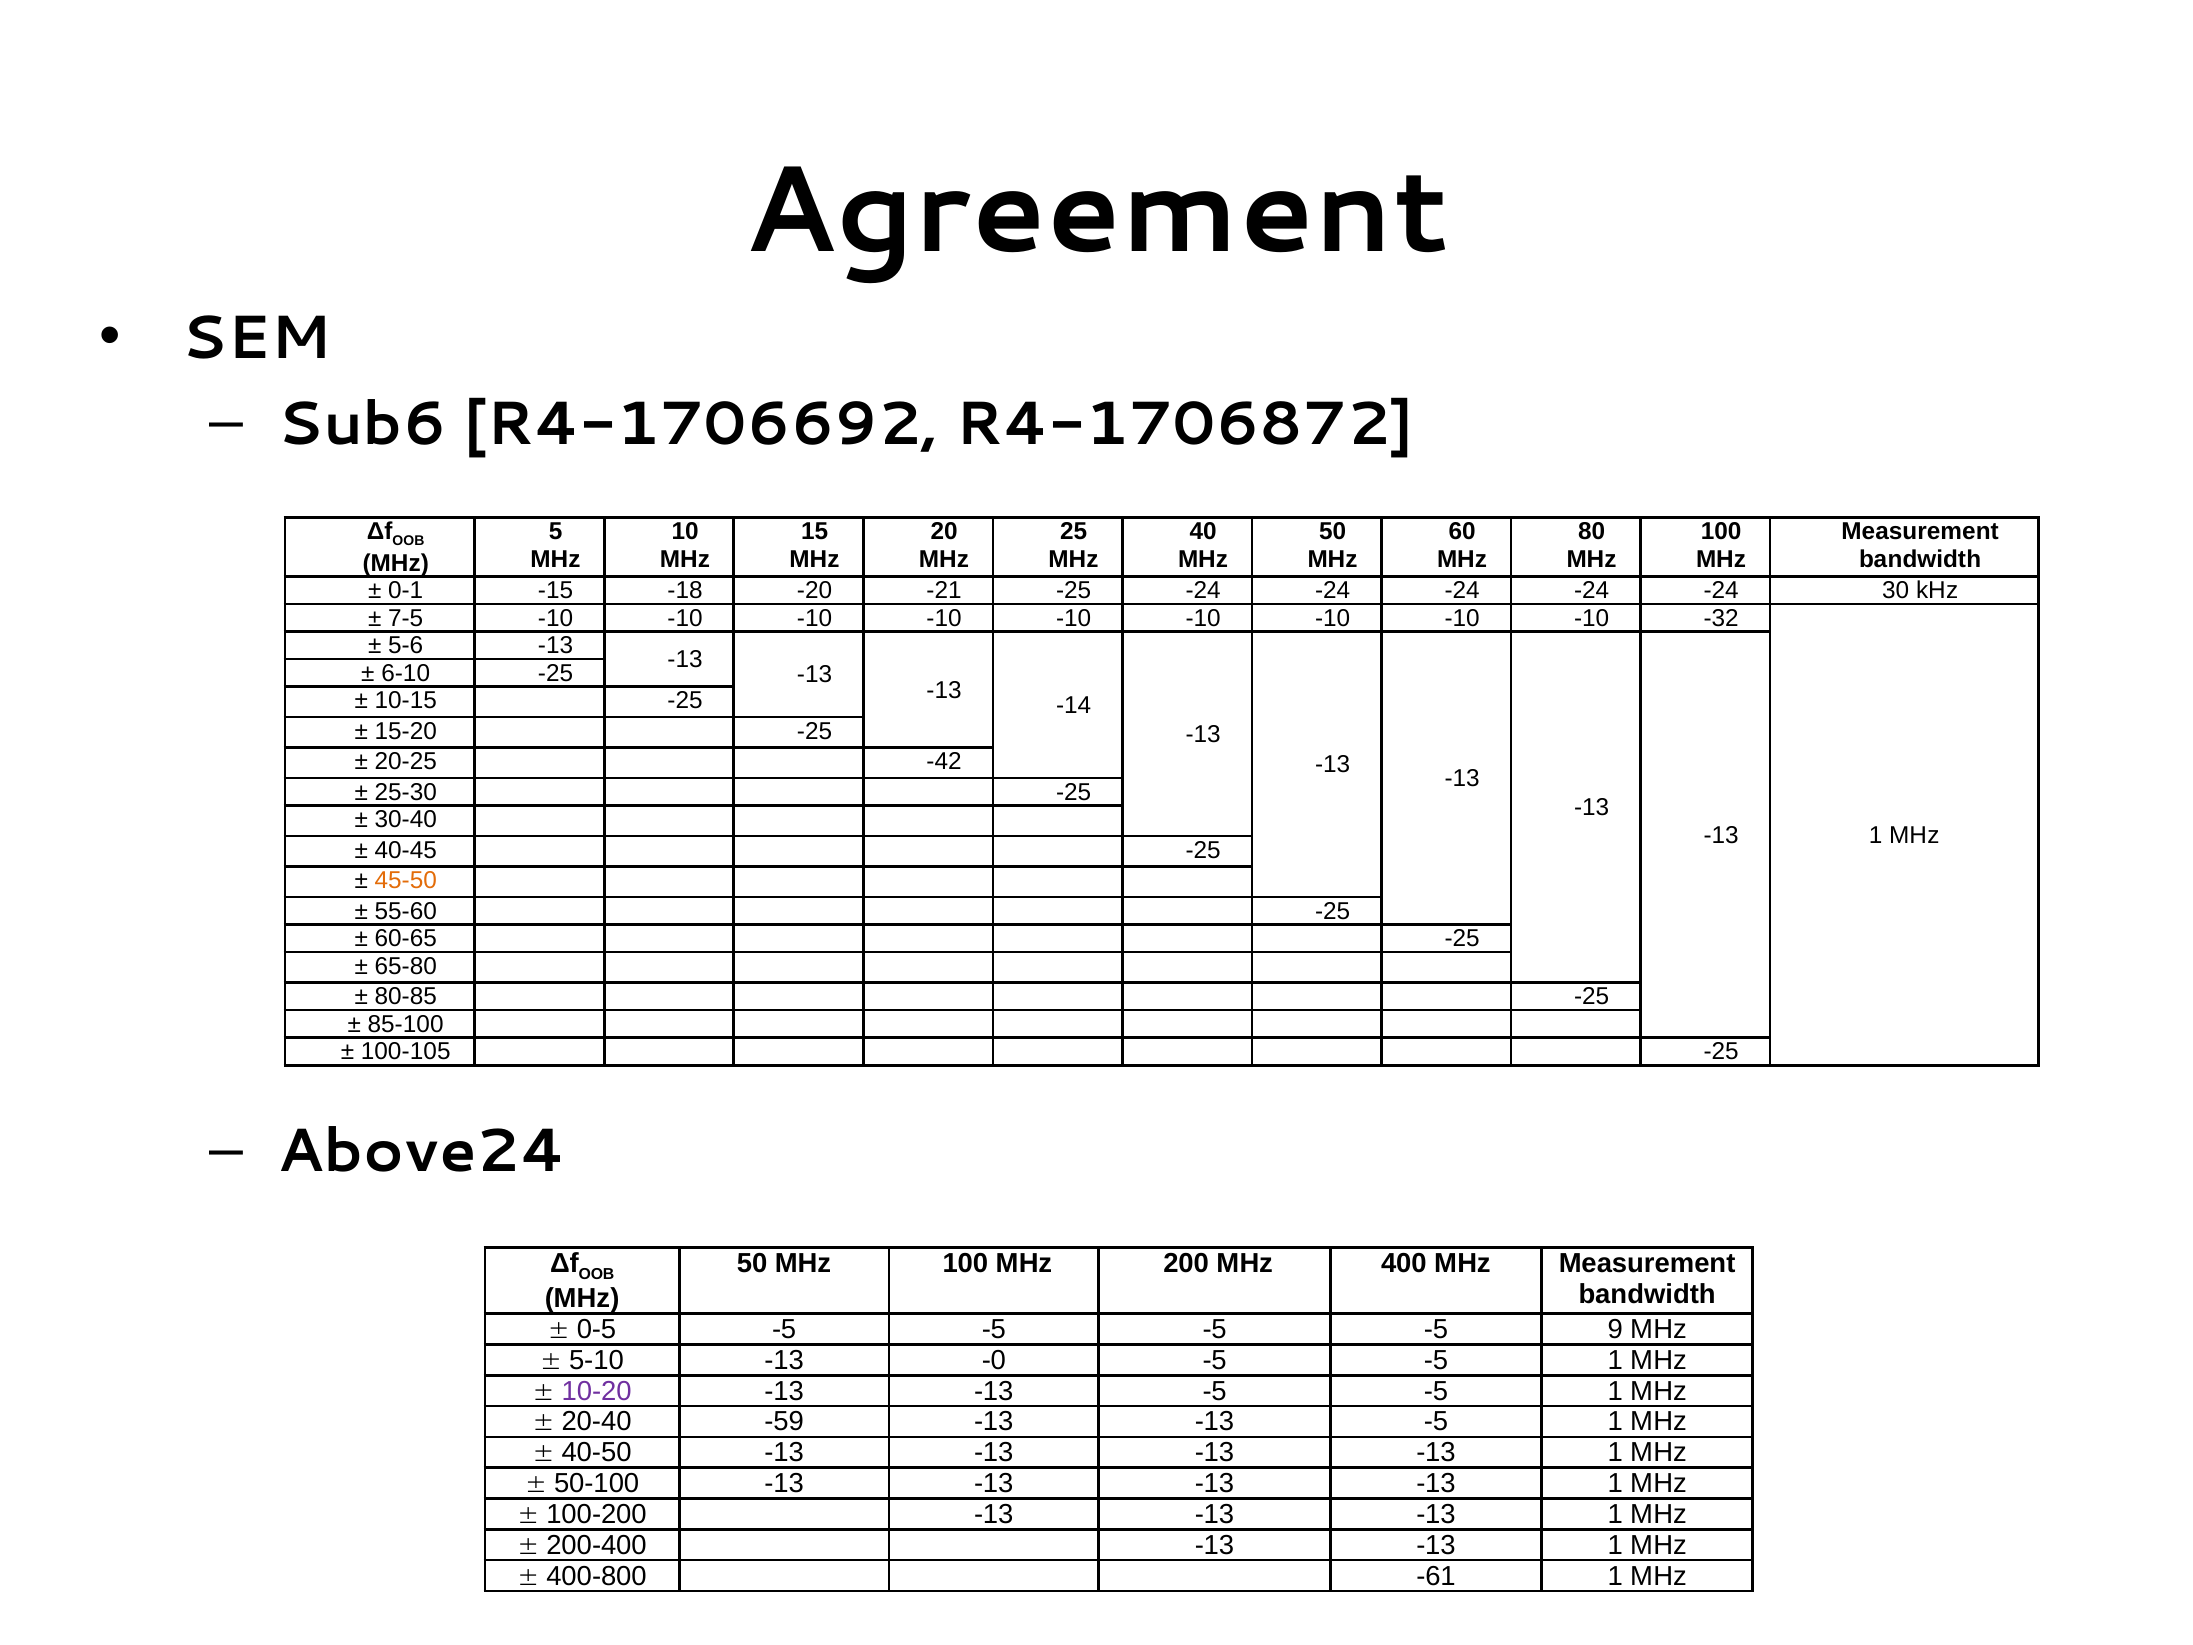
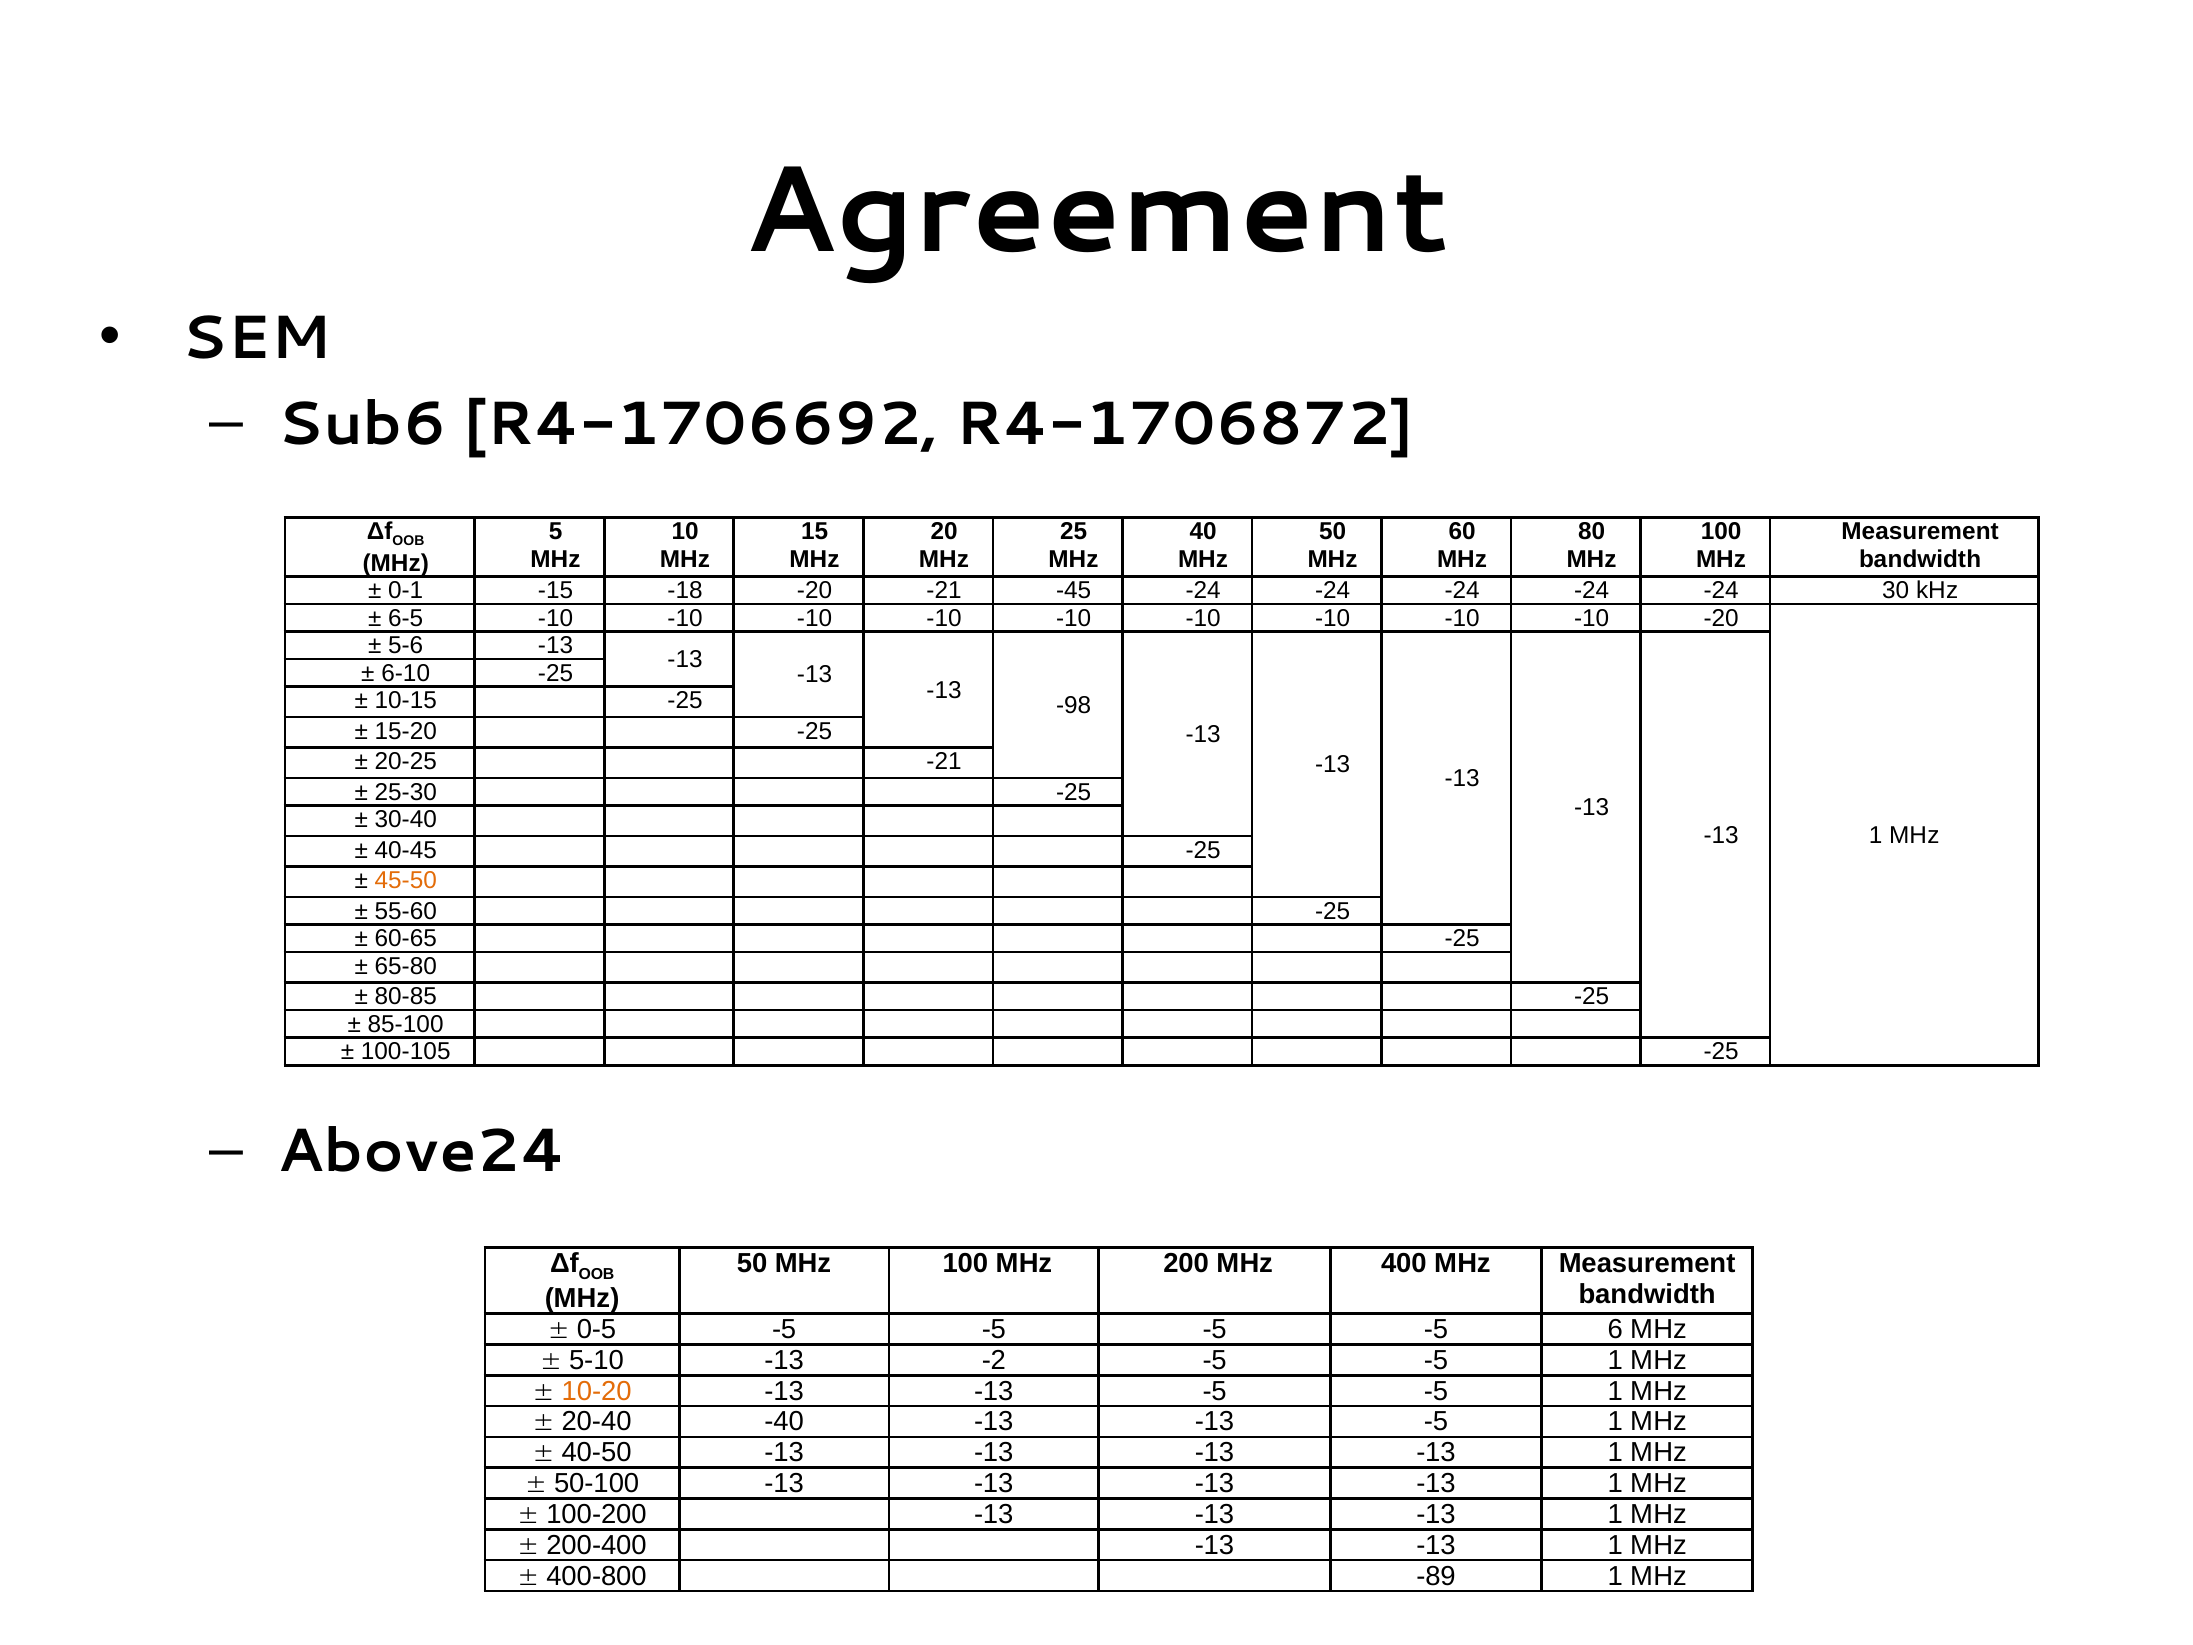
-21 -25: -25 -> -45
7-5: 7-5 -> 6-5
-10 -32: -32 -> -20
-14: -14 -> -98
20-25 -42: -42 -> -21
9: 9 -> 6
-0: -0 -> -2
10-20 colour: purple -> orange
-59: -59 -> -40
-61: -61 -> -89
